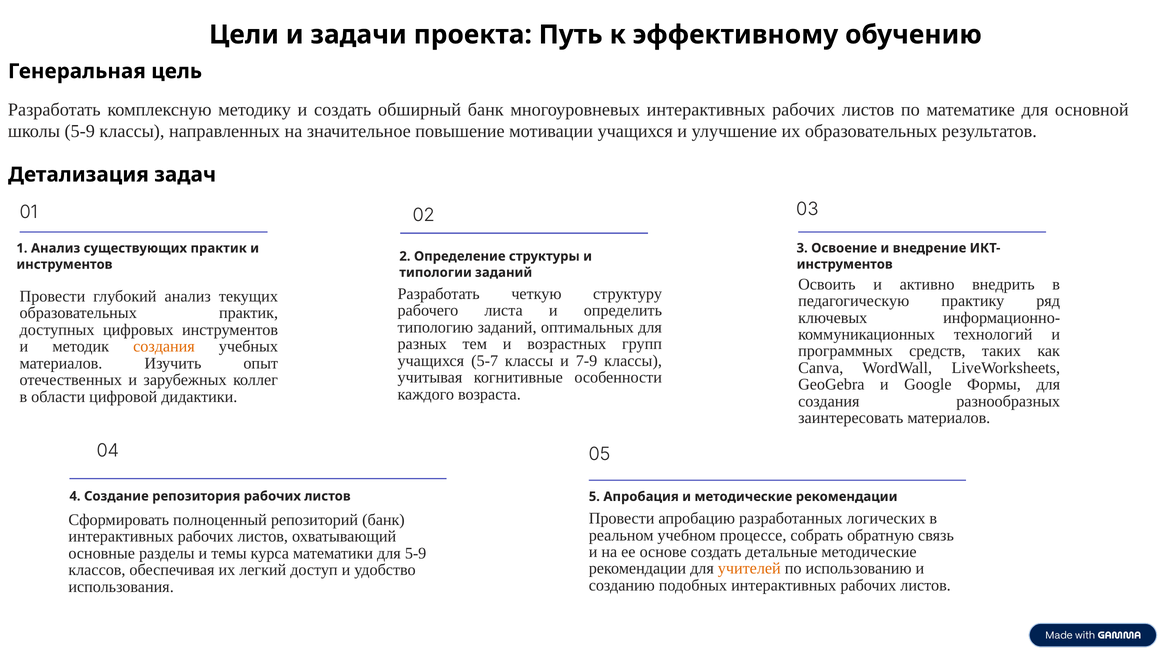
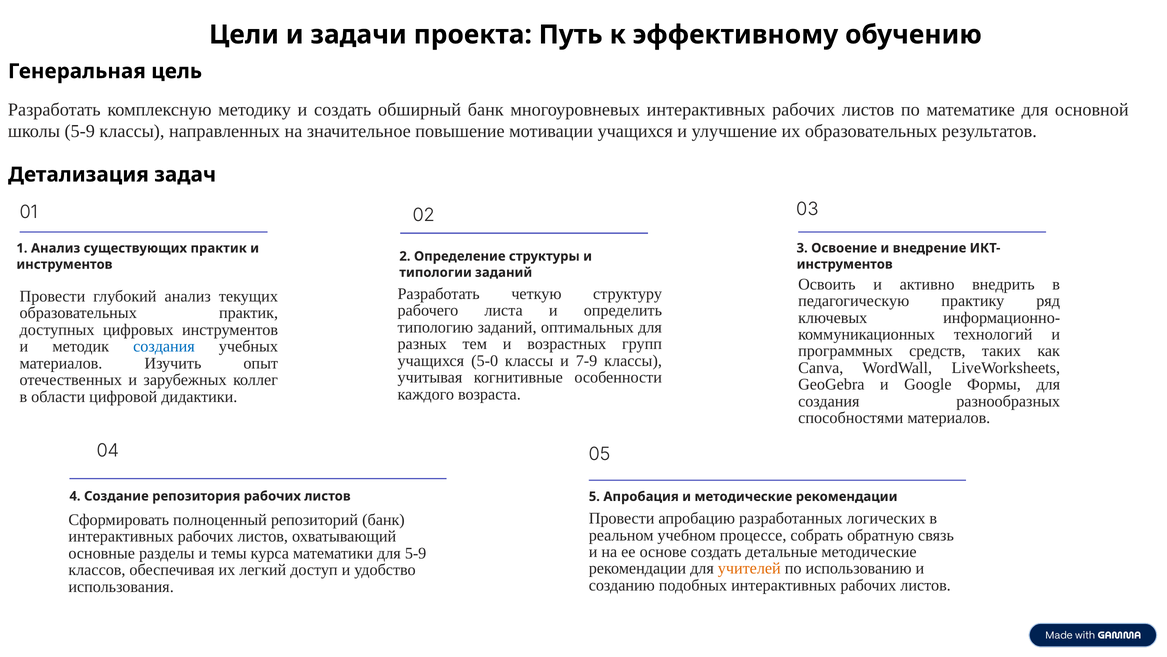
создания at (164, 346) colour: orange -> blue
5-7: 5-7 -> 5-0
заинтересовать: заинтересовать -> способностями
